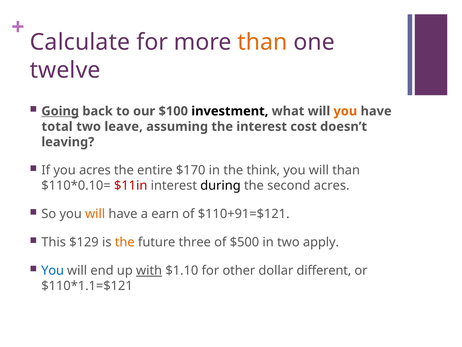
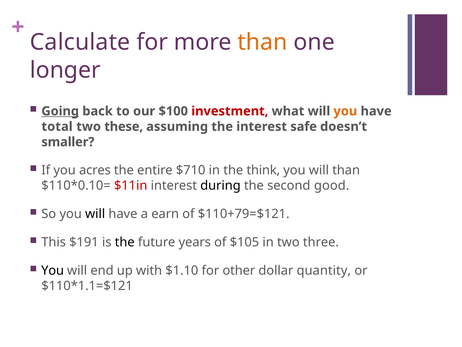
twelve: twelve -> longer
investment colour: black -> red
leave: leave -> these
cost: cost -> safe
leaving: leaving -> smaller
$170: $170 -> $710
second acres: acres -> good
will at (95, 214) colour: orange -> black
$110+91=$121: $110+91=$121 -> $110+79=$121
$129: $129 -> $191
the at (125, 242) colour: orange -> black
three: three -> years
$500: $500 -> $105
apply: apply -> three
You at (53, 270) colour: blue -> black
with underline: present -> none
different: different -> quantity
